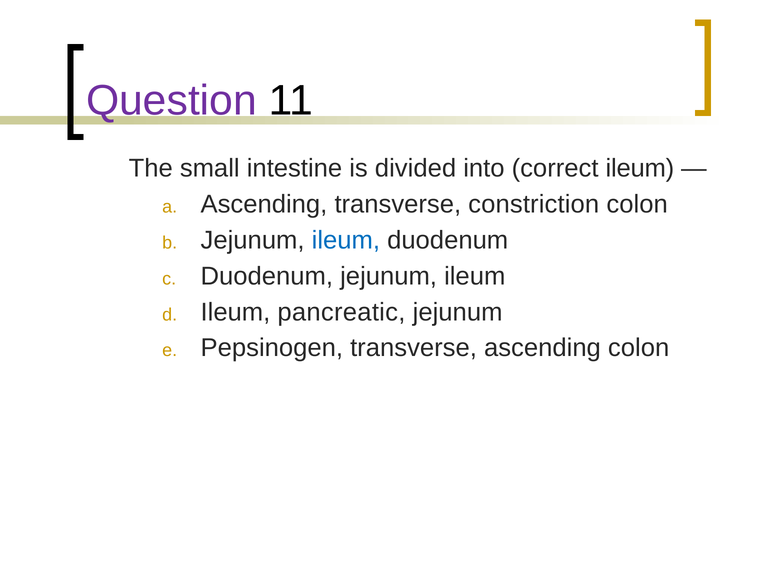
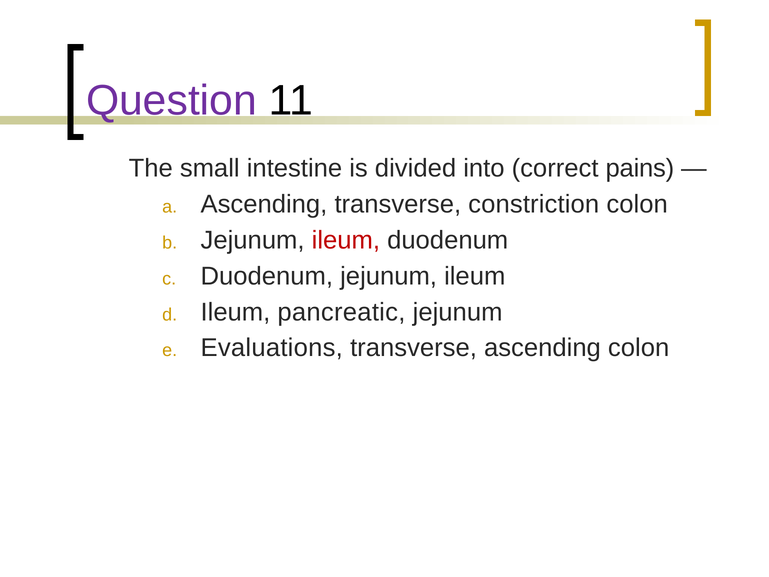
correct ileum: ileum -> pains
ileum at (346, 240) colour: blue -> red
Pepsinogen: Pepsinogen -> Evaluations
